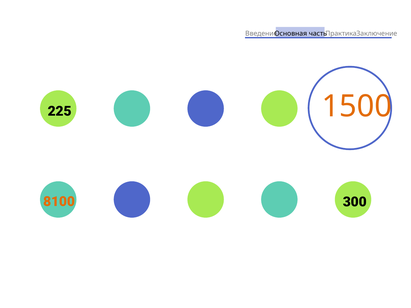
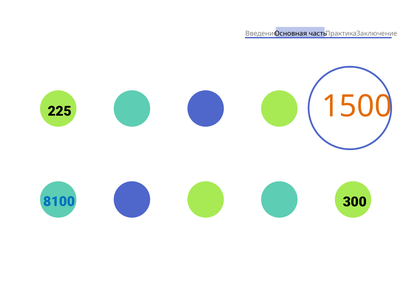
8100 colour: orange -> blue
